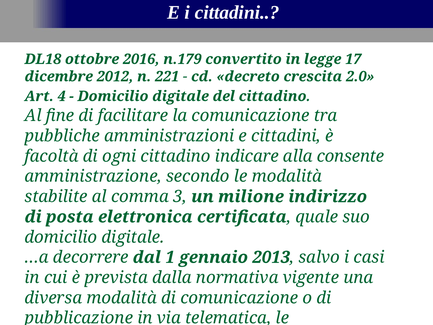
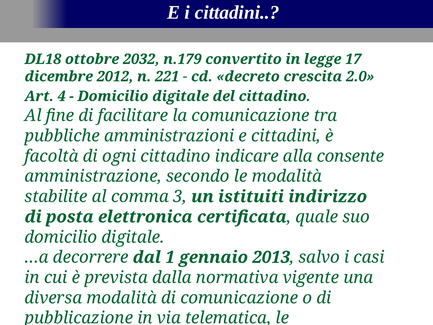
2016: 2016 -> 2032
milione: milione -> istituiti
